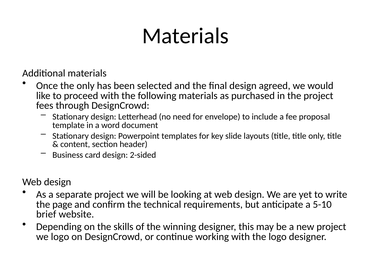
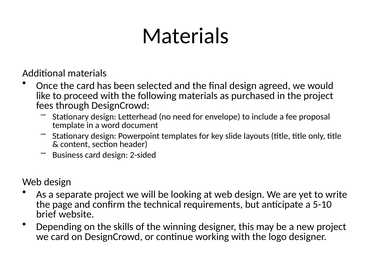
the only: only -> card
we logo: logo -> card
